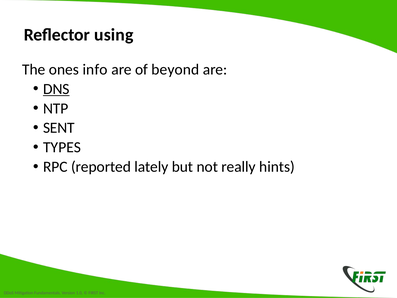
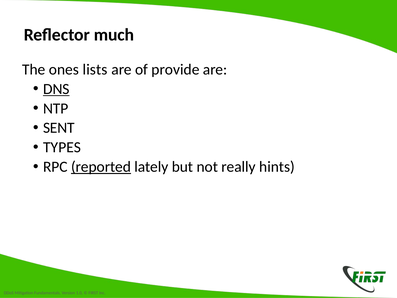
using: using -> much
info: info -> lists
beyond: beyond -> provide
reported underline: none -> present
